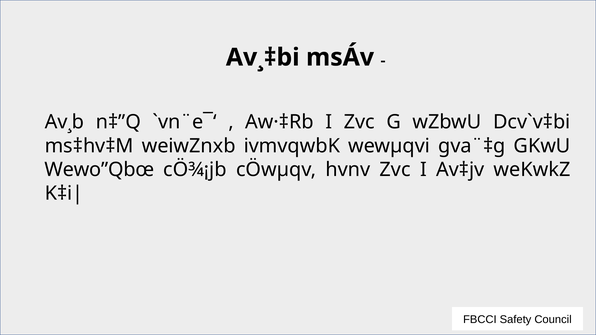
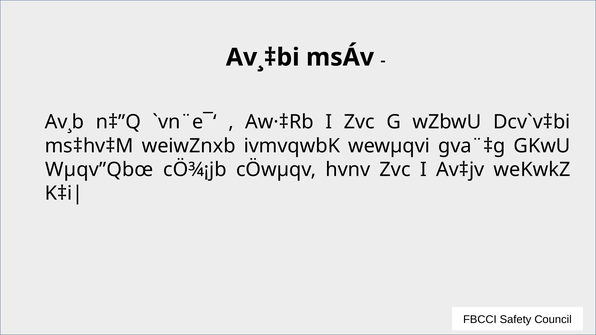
Wewo”Qbœ: Wewo”Qbœ -> Wµqv”Qbœ
